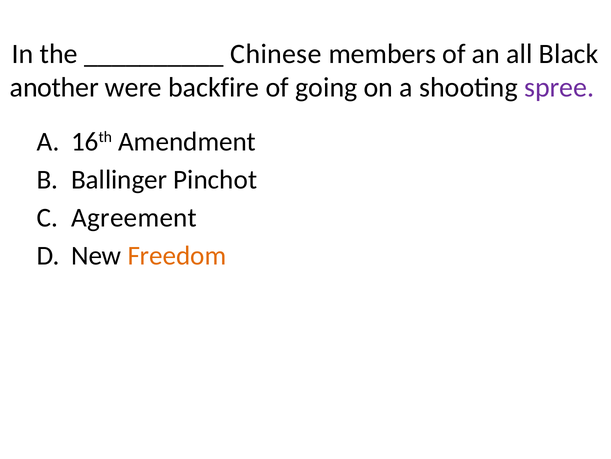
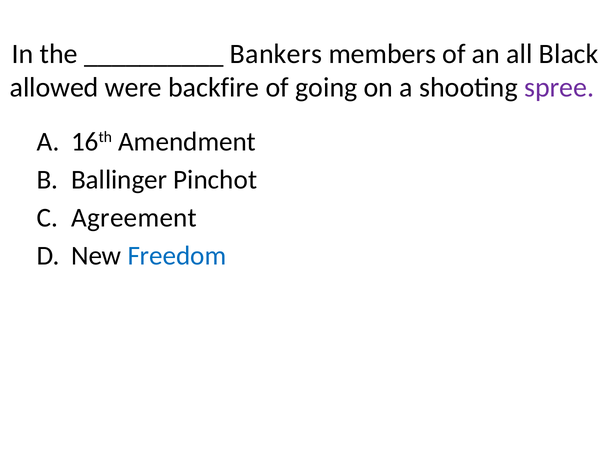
Chinese: Chinese -> Bankers
another: another -> allowed
Freedom colour: orange -> blue
